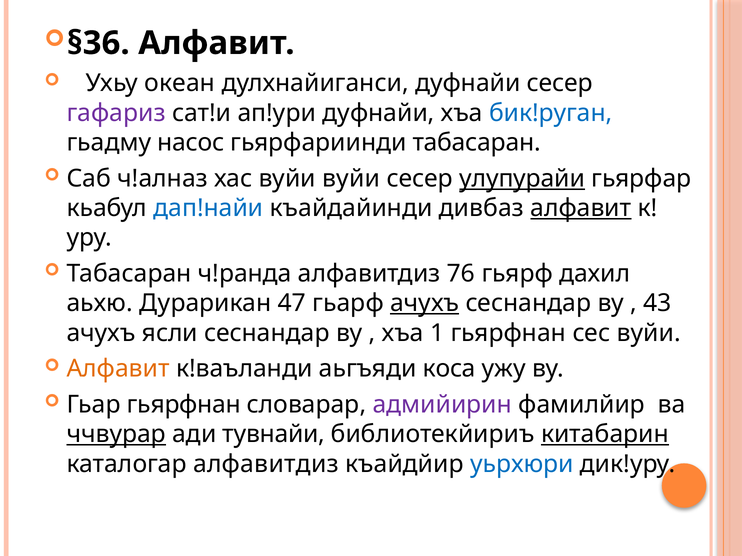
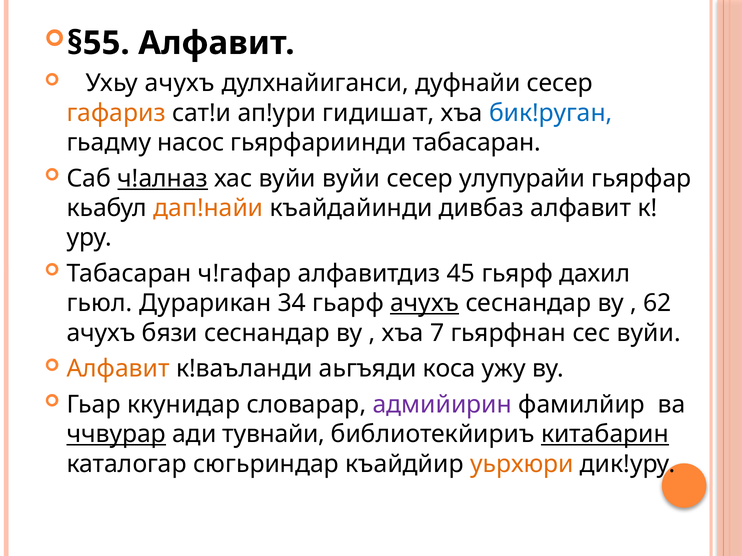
§36: §36 -> §55
Ухьу океан: океан -> ачухъ
гафариз colour: purple -> orange
ап!ури дуфнайи: дуфнайи -> гидишат
ч!алназ underline: none -> present
улупурайи underline: present -> none
дап!найи colour: blue -> orange
алфавит at (581, 208) underline: present -> none
ч!ранда: ч!ранда -> ч!гафар
76: 76 -> 45
аьхю: аьхю -> гьюл
47: 47 -> 34
43: 43 -> 62
ясли: ясли -> бязи
1: 1 -> 7
Гьар гьярфнан: гьярфнан -> ккунидар
каталогар алфавитдиз: алфавитдиз -> сюгьриндар
уьрхюри colour: blue -> orange
